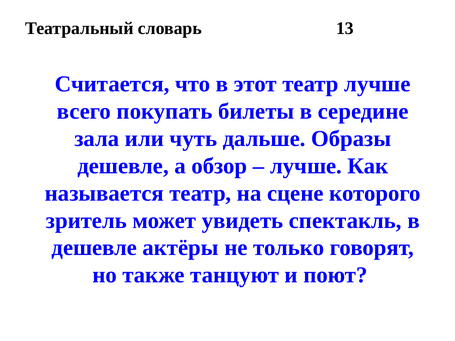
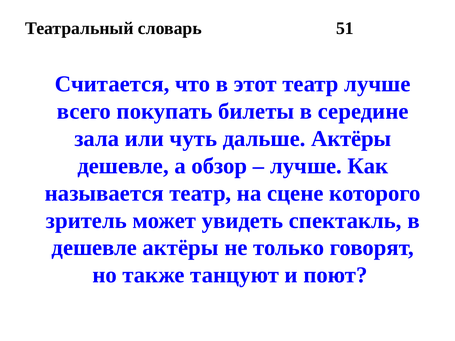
13: 13 -> 51
дальше Образы: Образы -> Актёры
